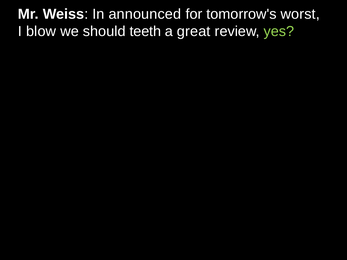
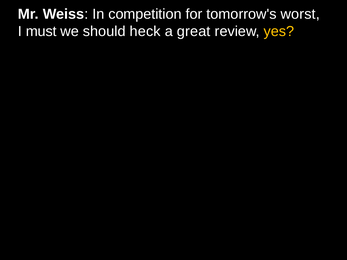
announced: announced -> competition
blow: blow -> must
teeth: teeth -> heck
yes colour: light green -> yellow
